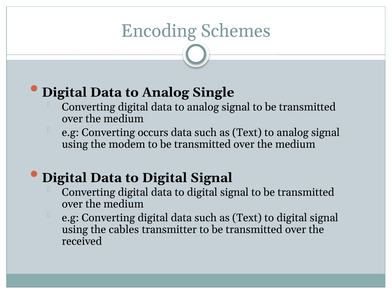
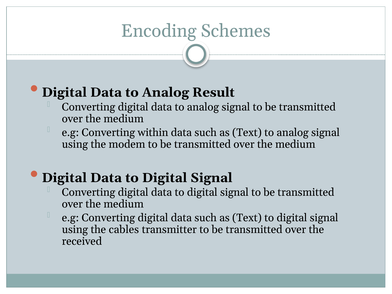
Single: Single -> Result
occurs: occurs -> within
